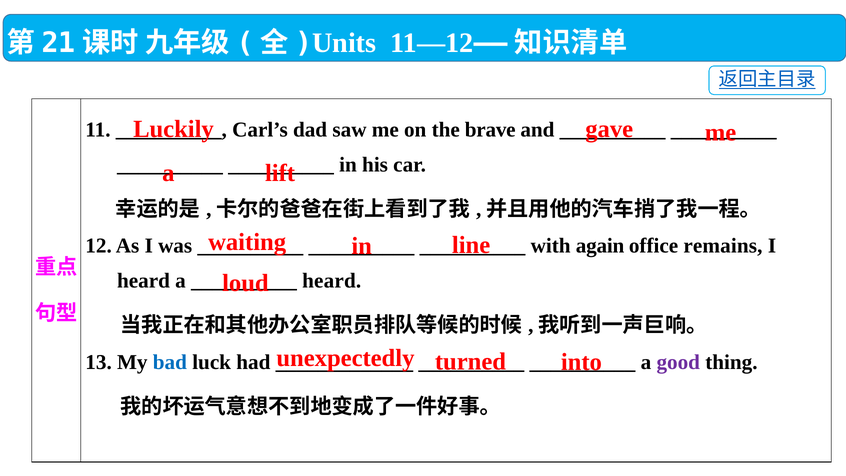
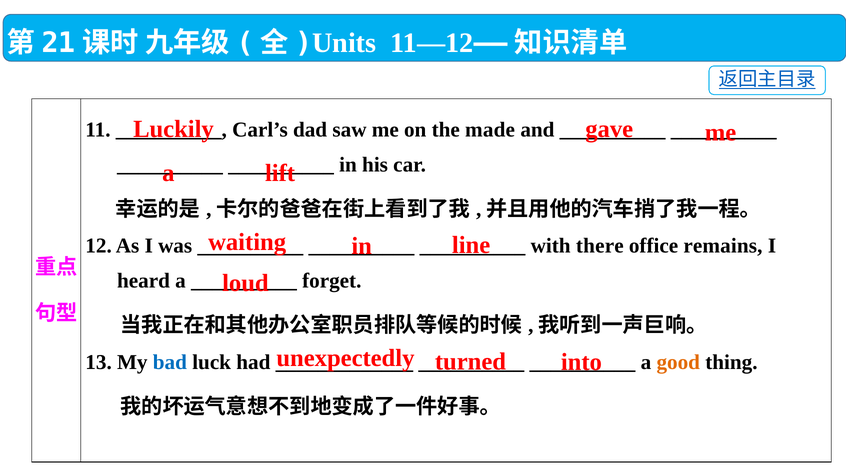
brave: brave -> made
again: again -> there
heard at (332, 281): heard -> forget
good colour: purple -> orange
